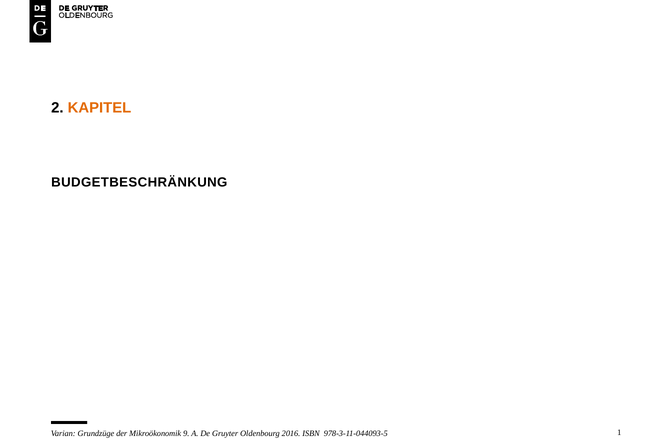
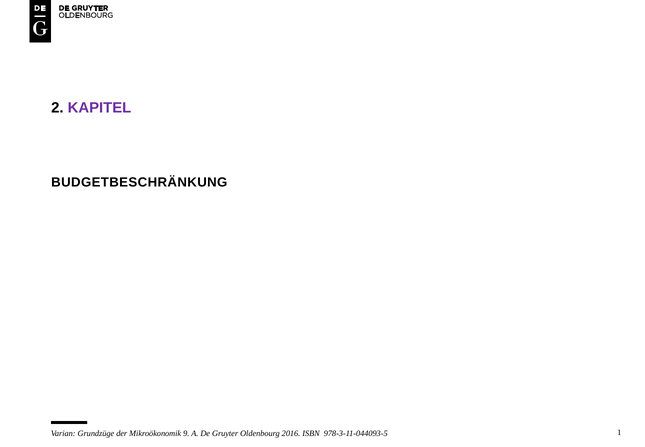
KAPITEL colour: orange -> purple
